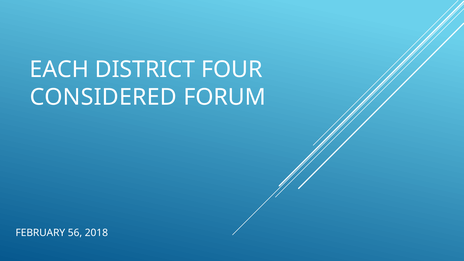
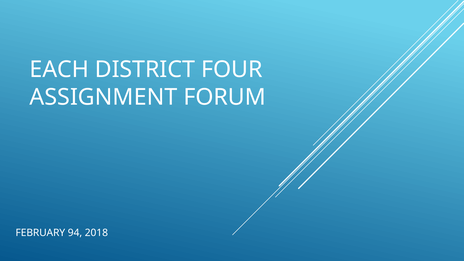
CONSIDERED: CONSIDERED -> ASSIGNMENT
56: 56 -> 94
